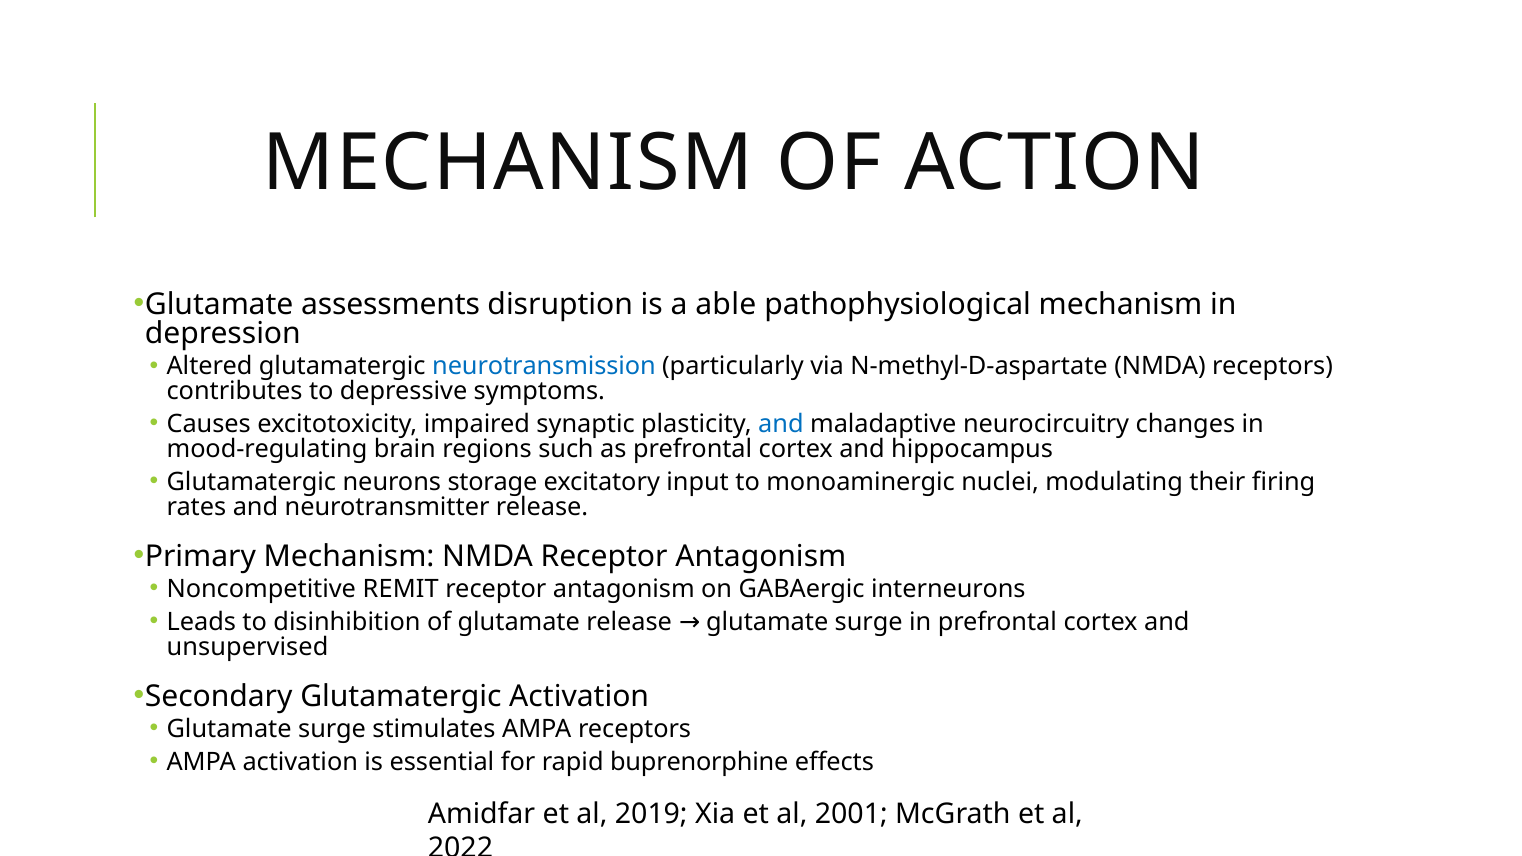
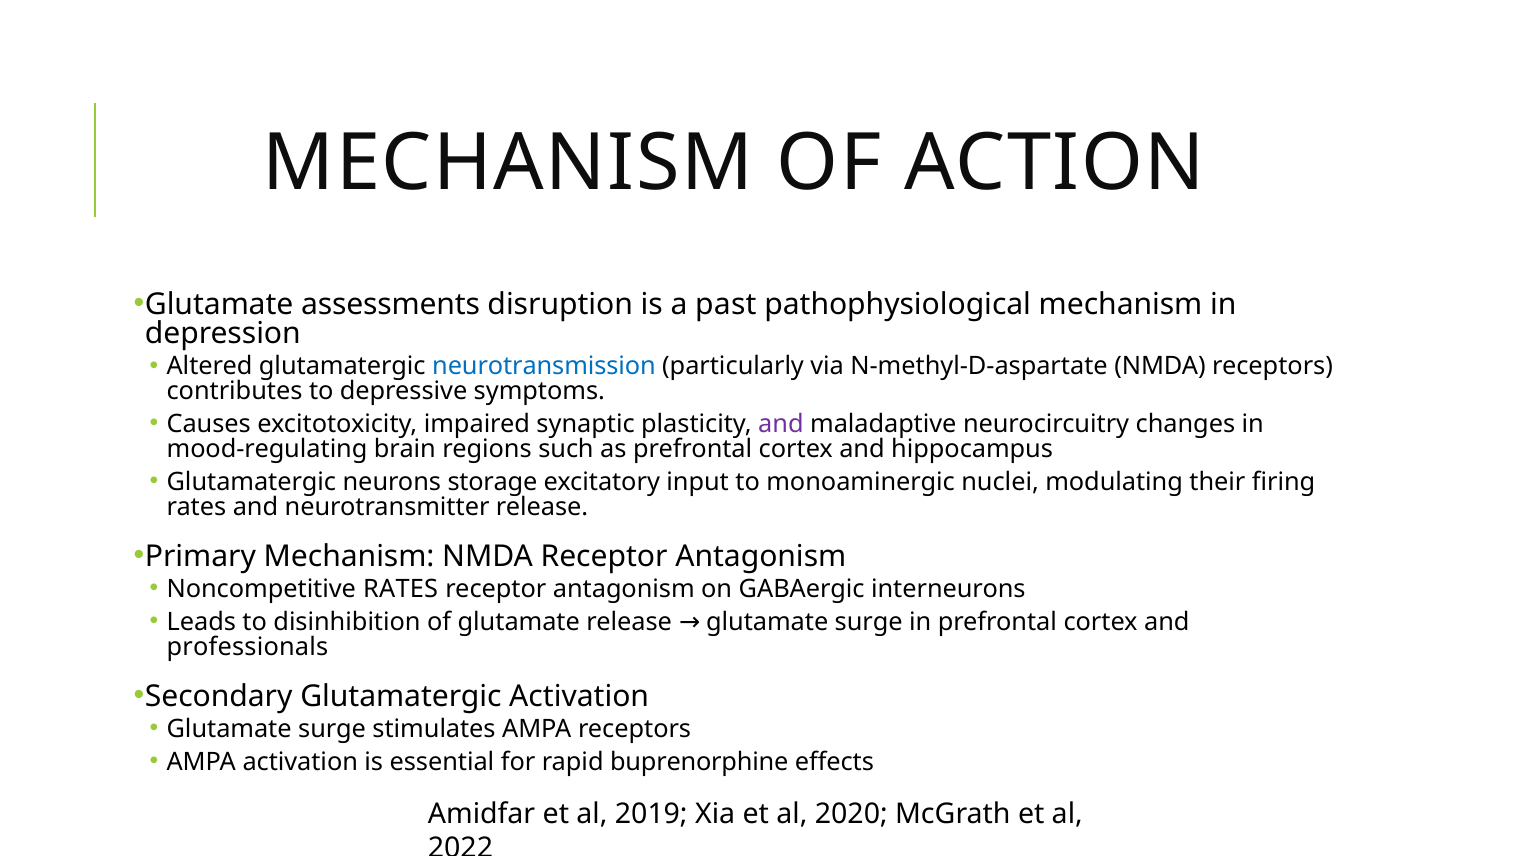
able: able -> past
and at (781, 424) colour: blue -> purple
Noncompetitive REMIT: REMIT -> RATES
unsupervised: unsupervised -> professionals
2001: 2001 -> 2020
